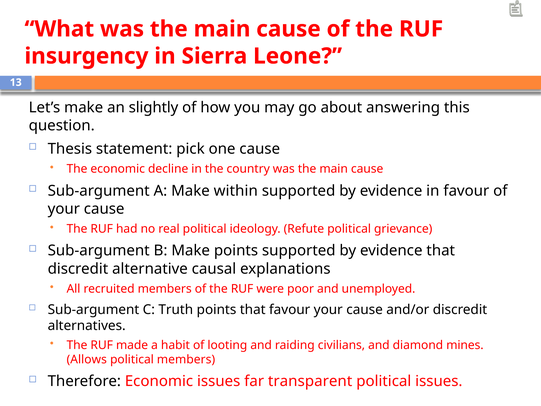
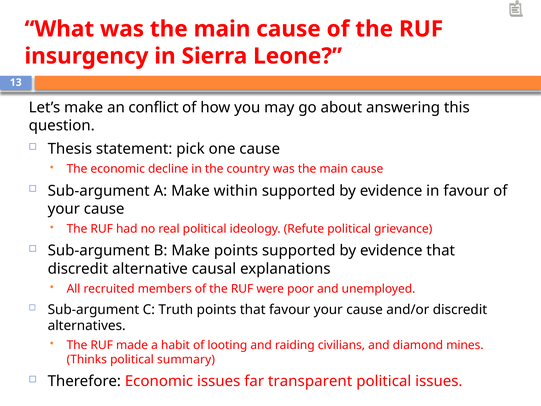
slightly: slightly -> conflict
Allows: Allows -> Thinks
political members: members -> summary
